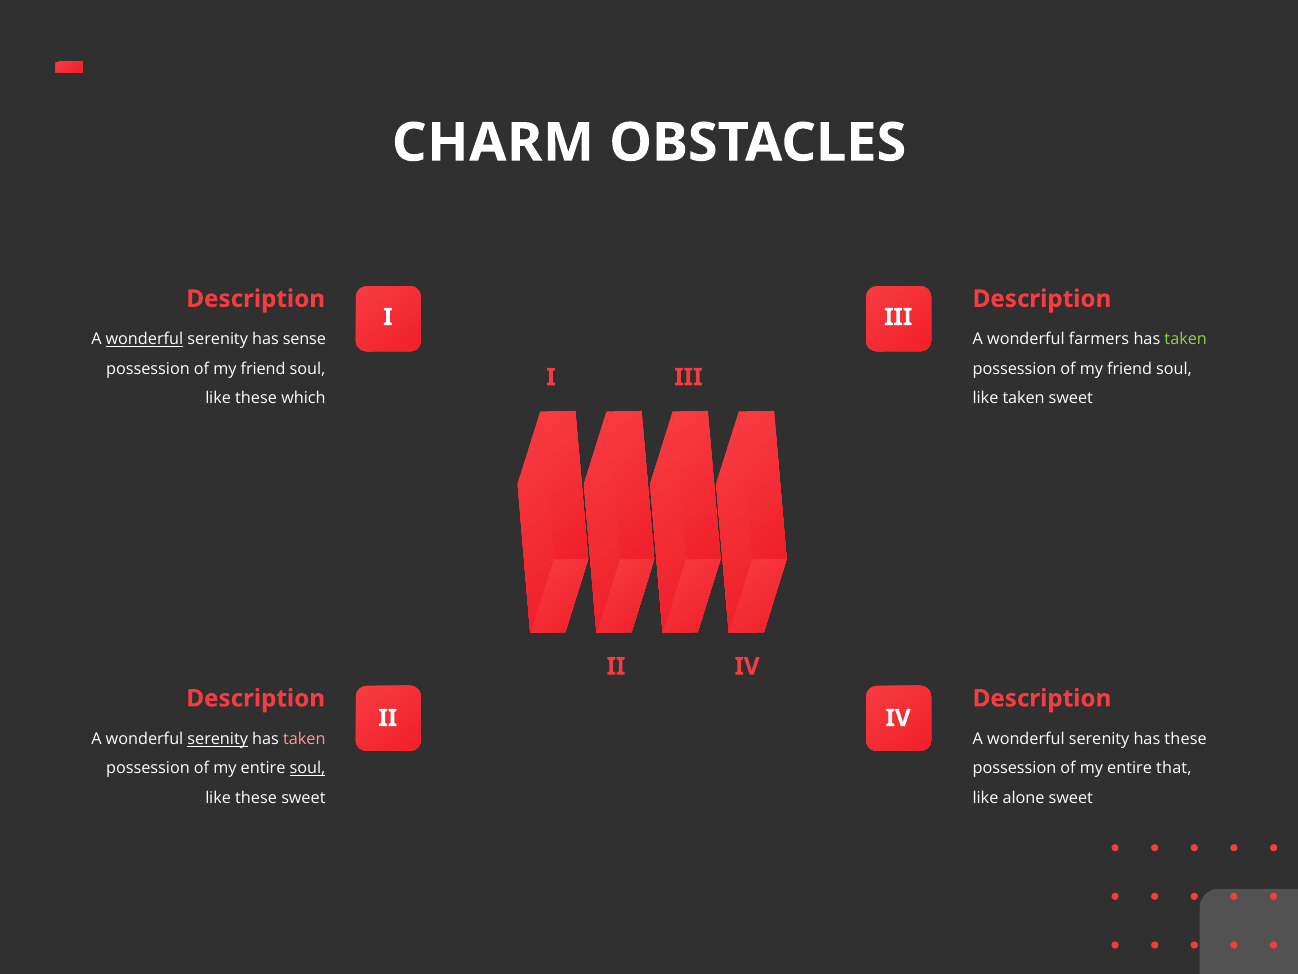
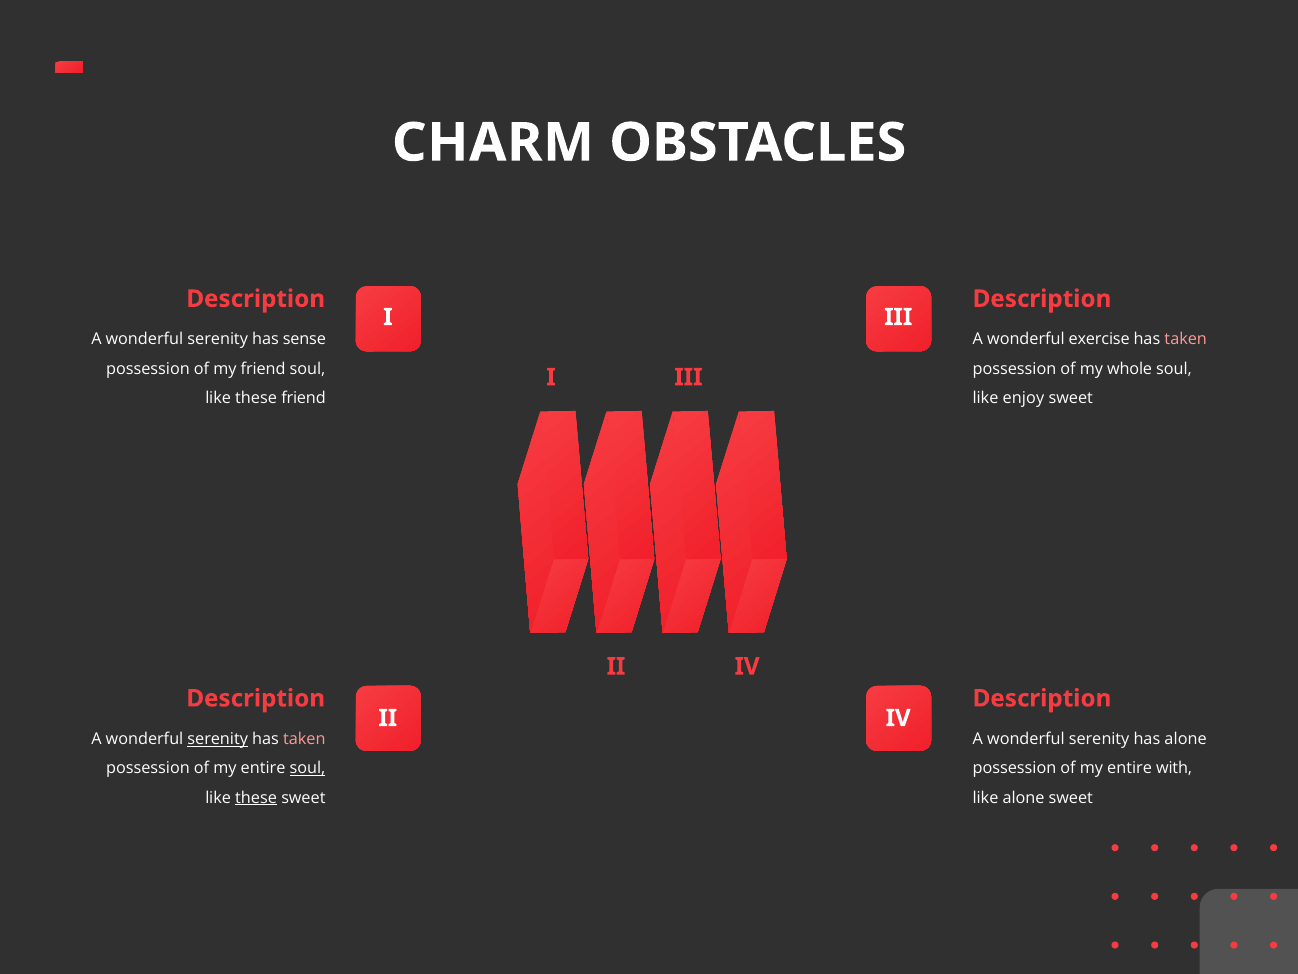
wonderful at (144, 339) underline: present -> none
farmers: farmers -> exercise
taken at (1186, 339) colour: light green -> pink
friend at (1130, 369): friend -> whole
these which: which -> friend
like taken: taken -> enjoy
has these: these -> alone
that: that -> with
these at (256, 797) underline: none -> present
